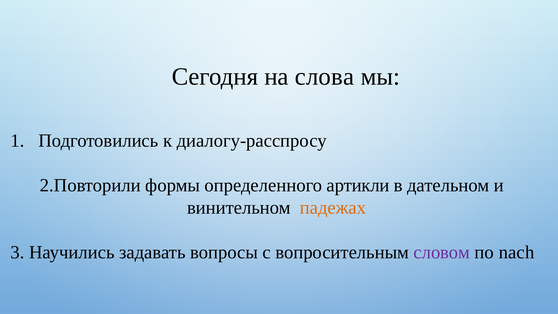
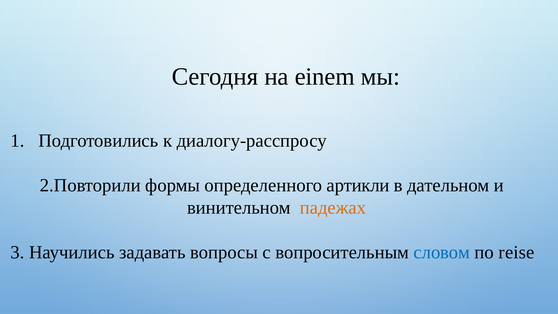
слова: слова -> einem
словом colour: purple -> blue
nach: nach -> reise
